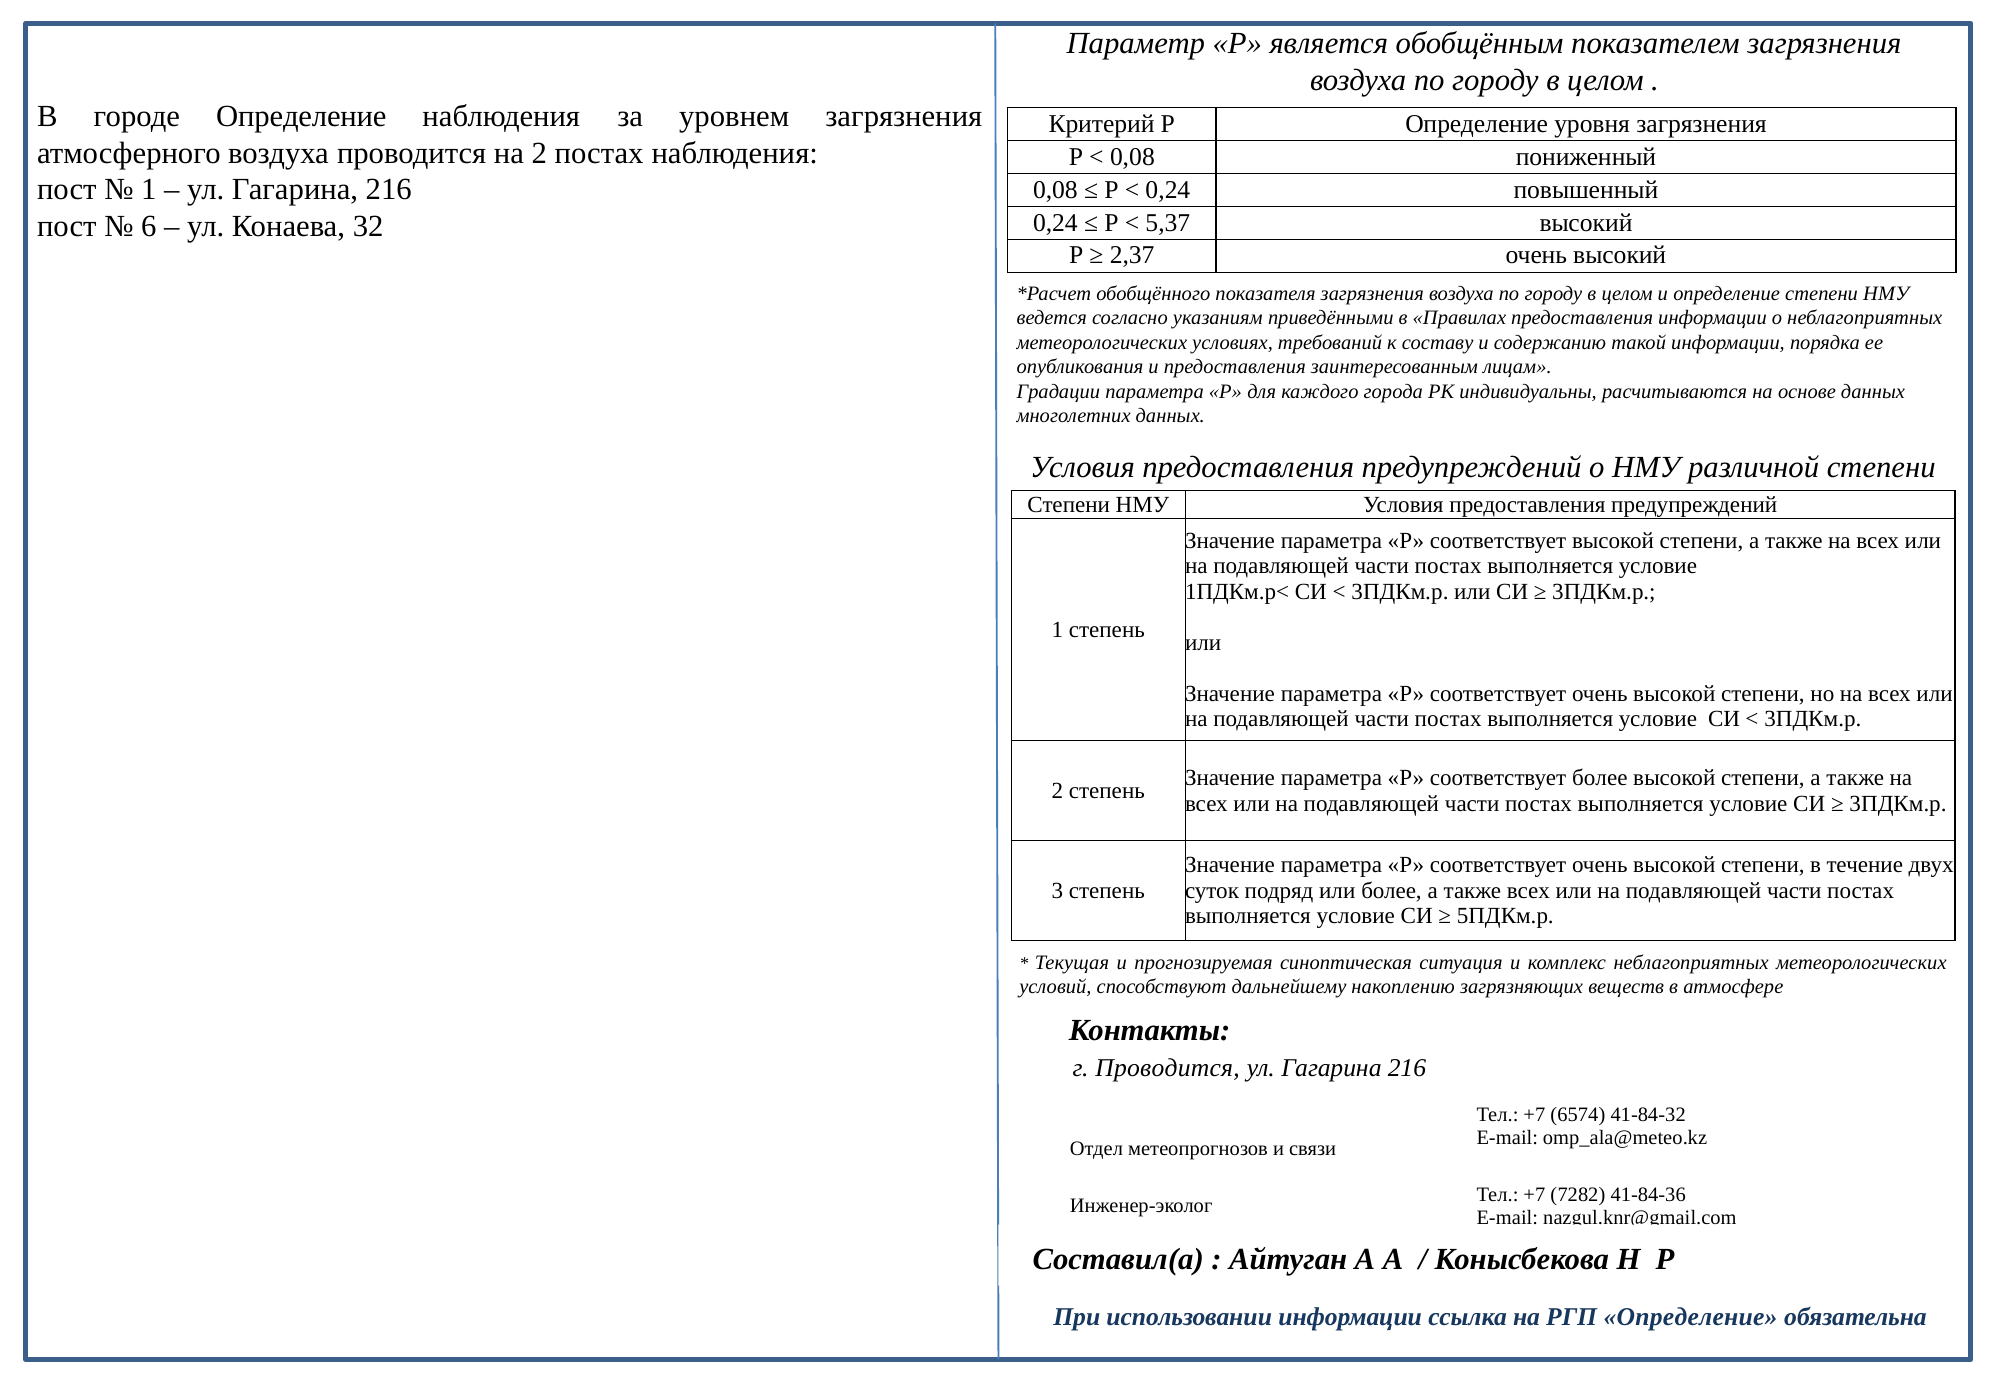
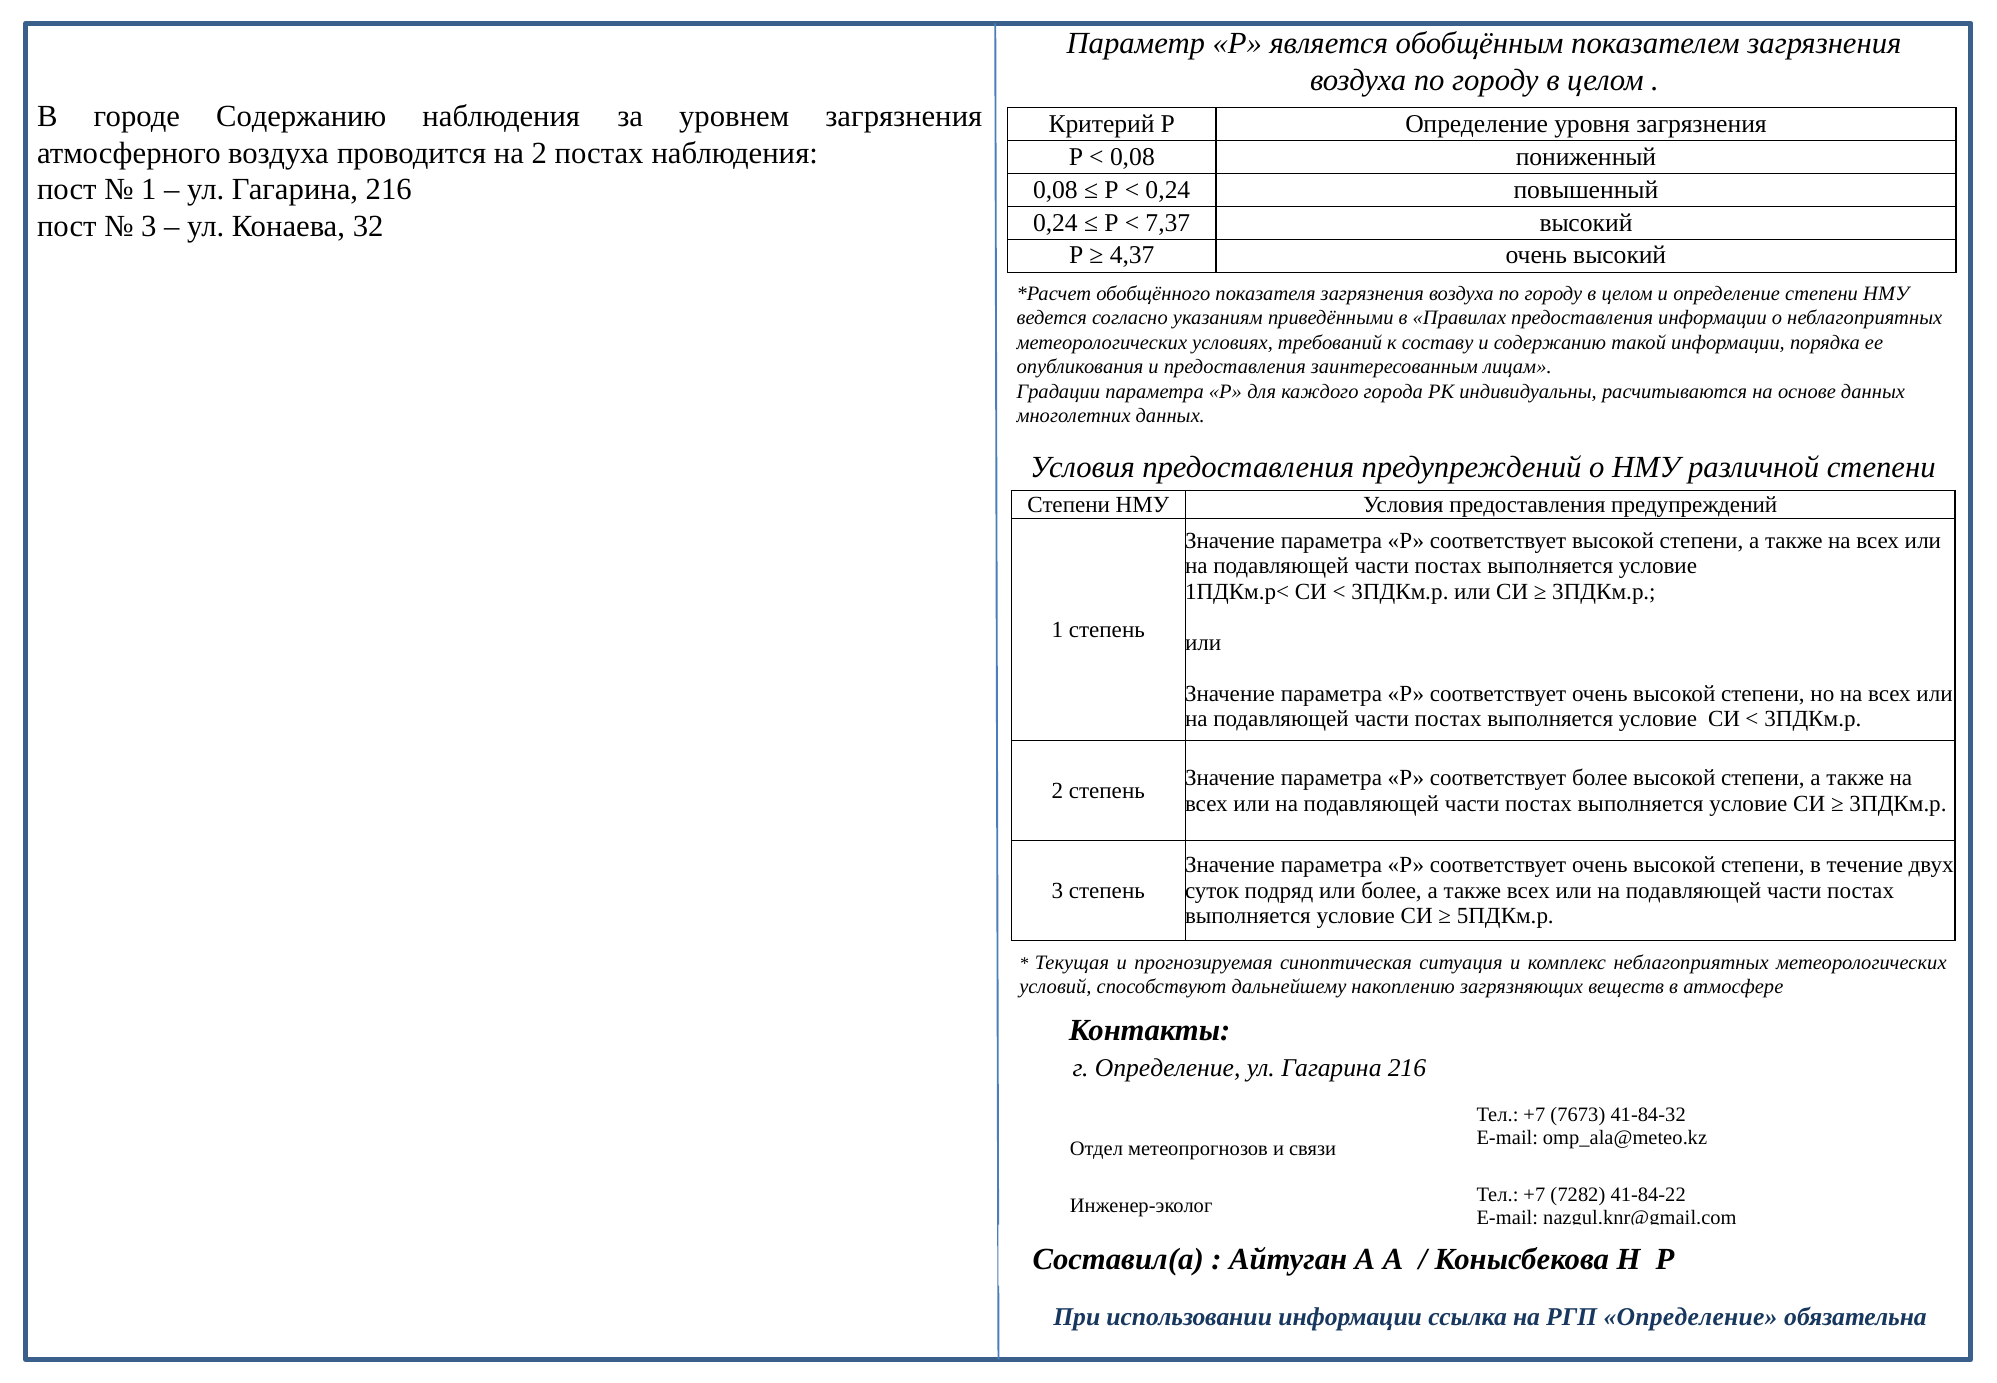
городе Определение: Определение -> Содержанию
5,37: 5,37 -> 7,37
6 at (149, 227): 6 -> 3
2,37: 2,37 -> 4,37
г Проводится: Проводится -> Определение
6574: 6574 -> 7673
41-84-36: 41-84-36 -> 41-84-22
